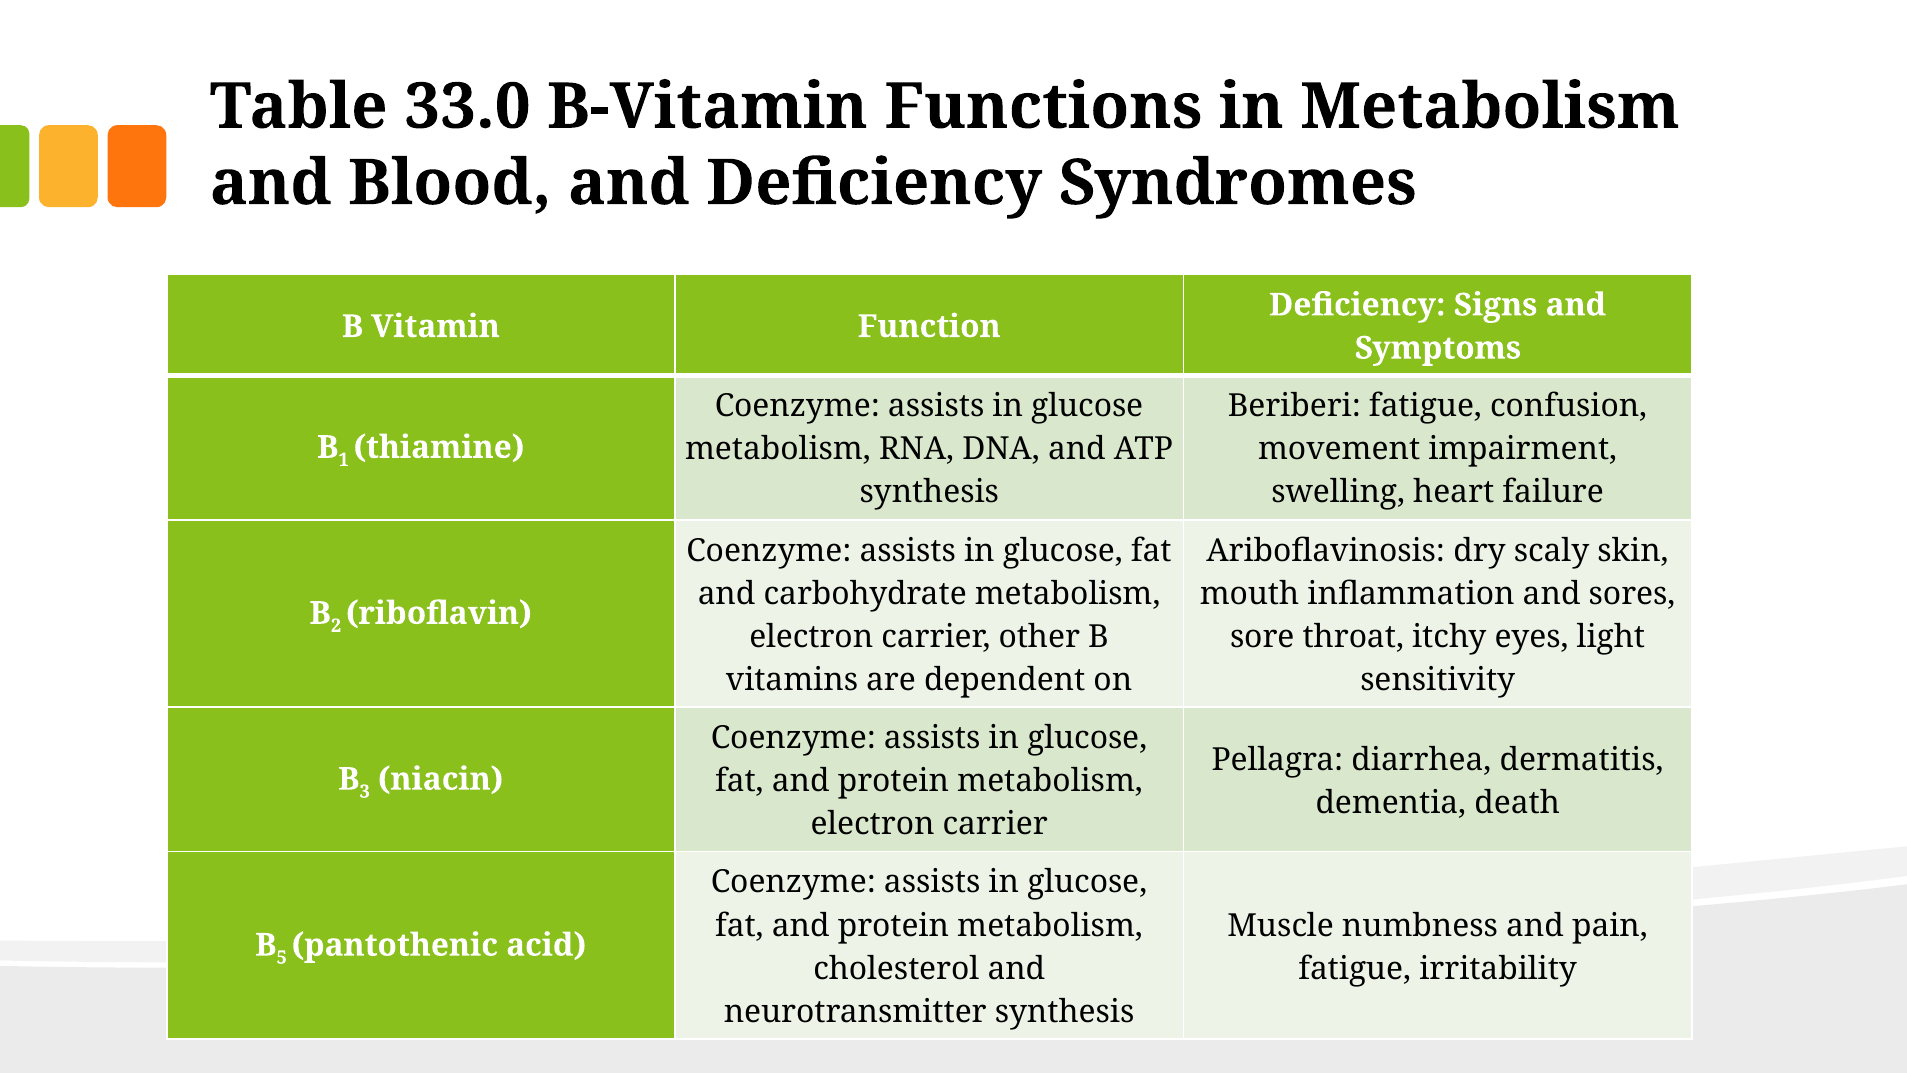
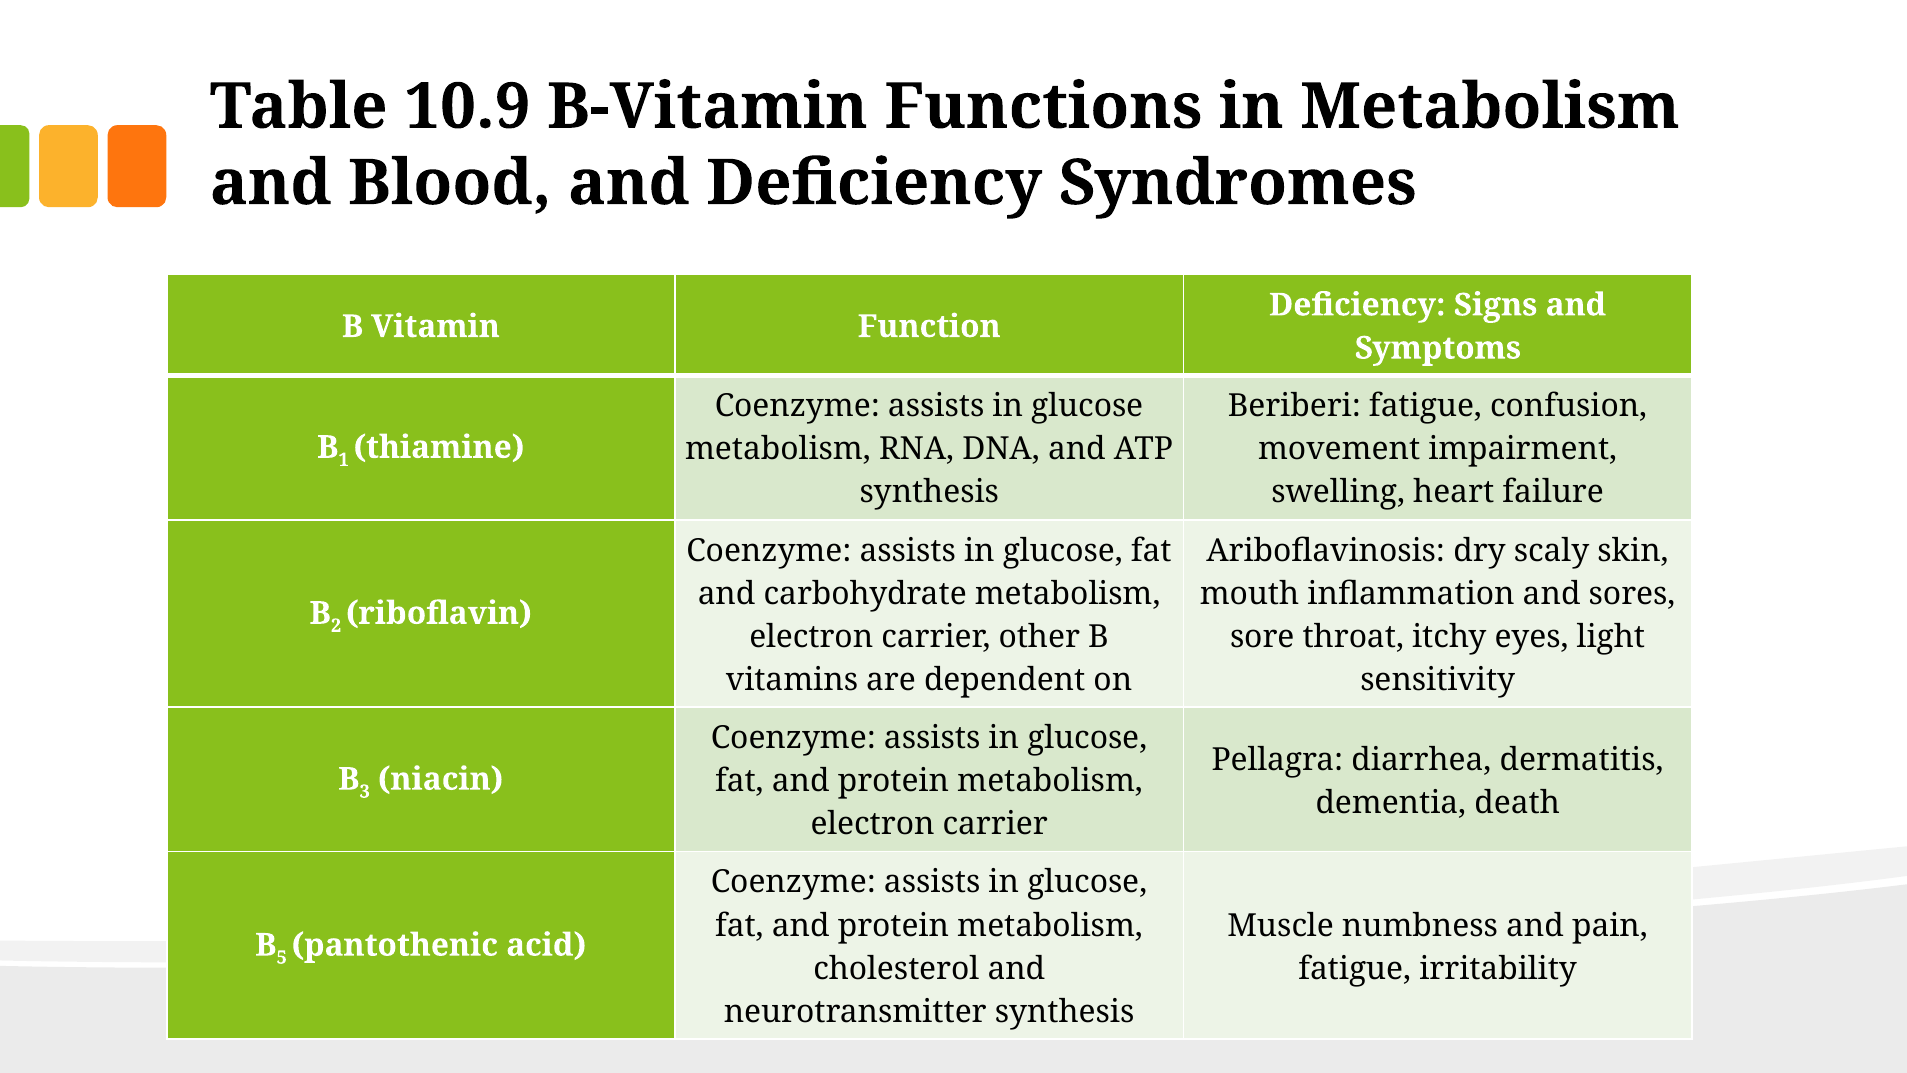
33.0: 33.0 -> 10.9
